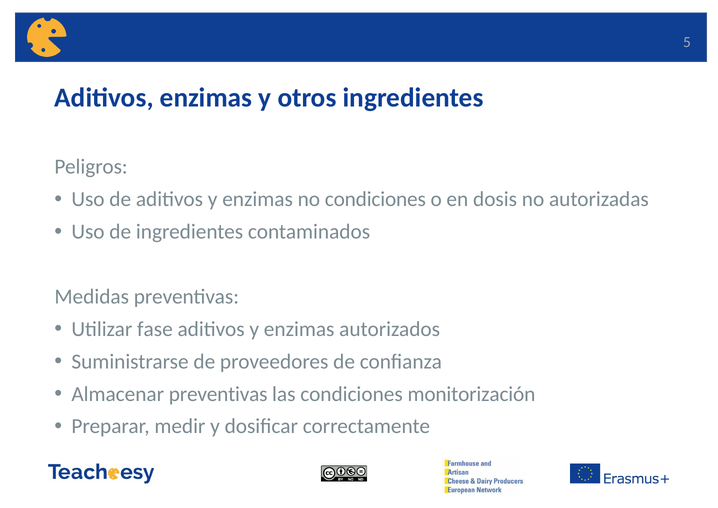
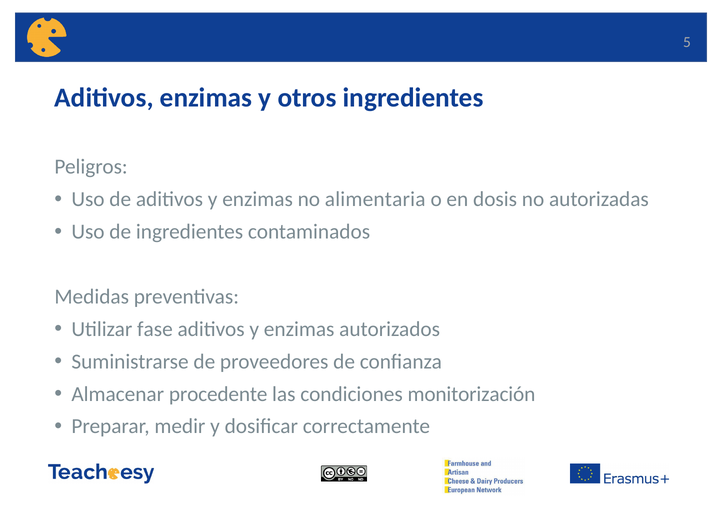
no condiciones: condiciones -> alimentaria
Almacenar preventivas: preventivas -> procedente
